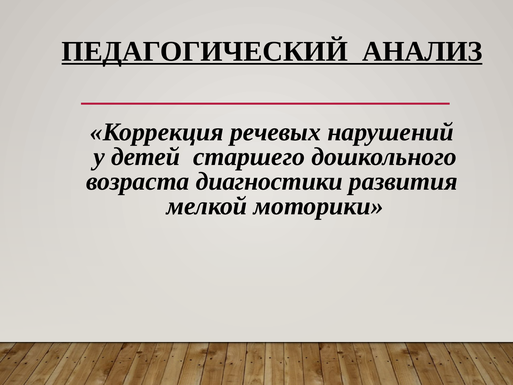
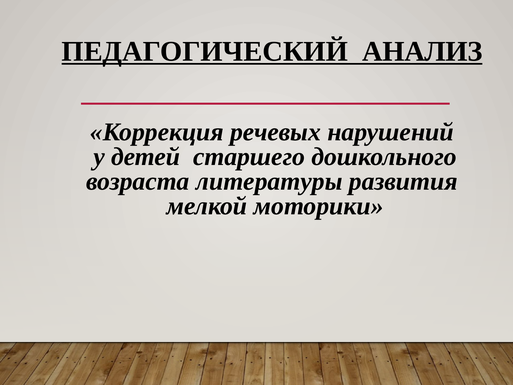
диагностики: диагностики -> литературы
